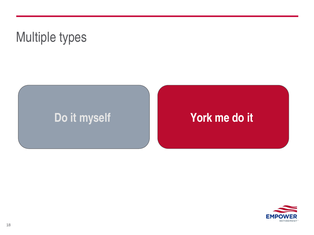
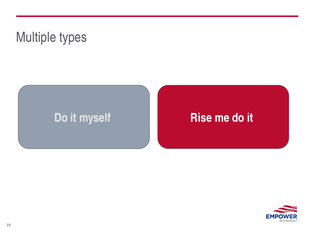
York: York -> Rise
